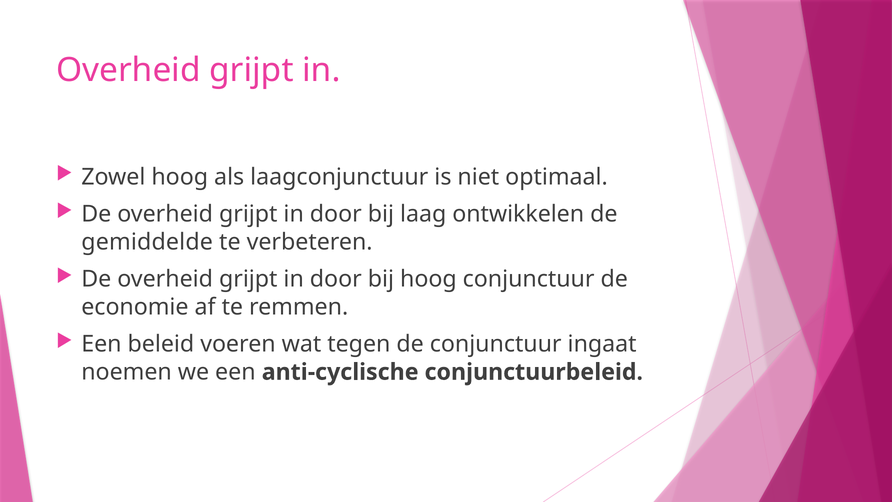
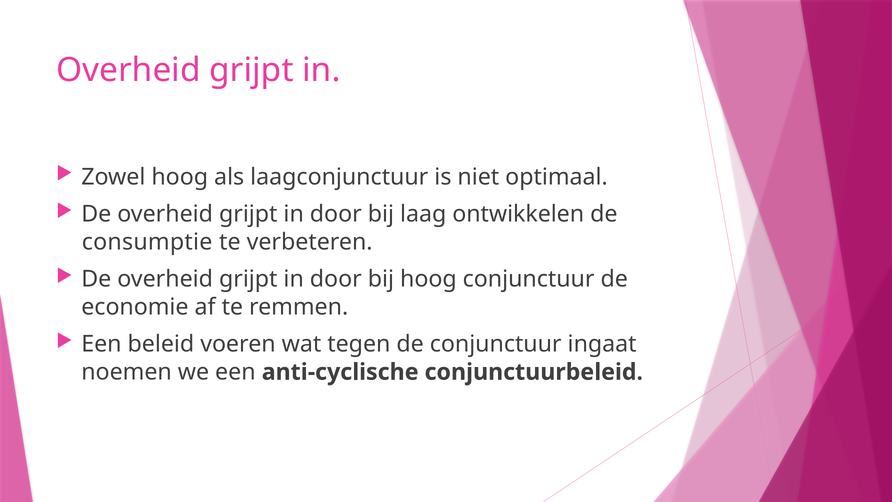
gemiddelde: gemiddelde -> consumptie
